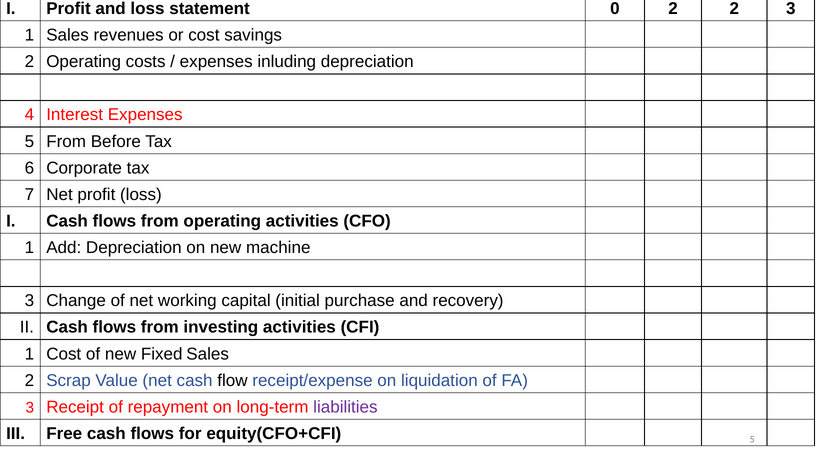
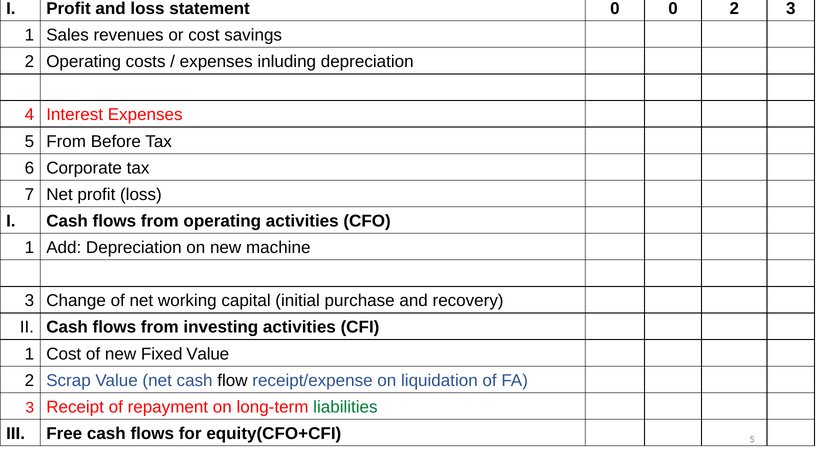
0 2: 2 -> 0
Fixed Sales: Sales -> Value
liabilities colour: purple -> green
